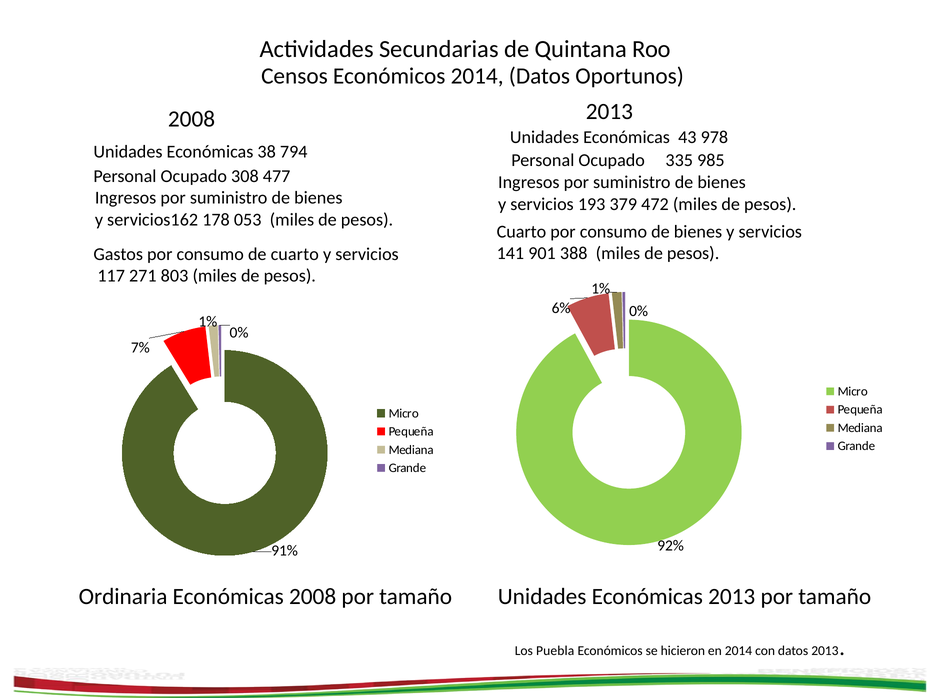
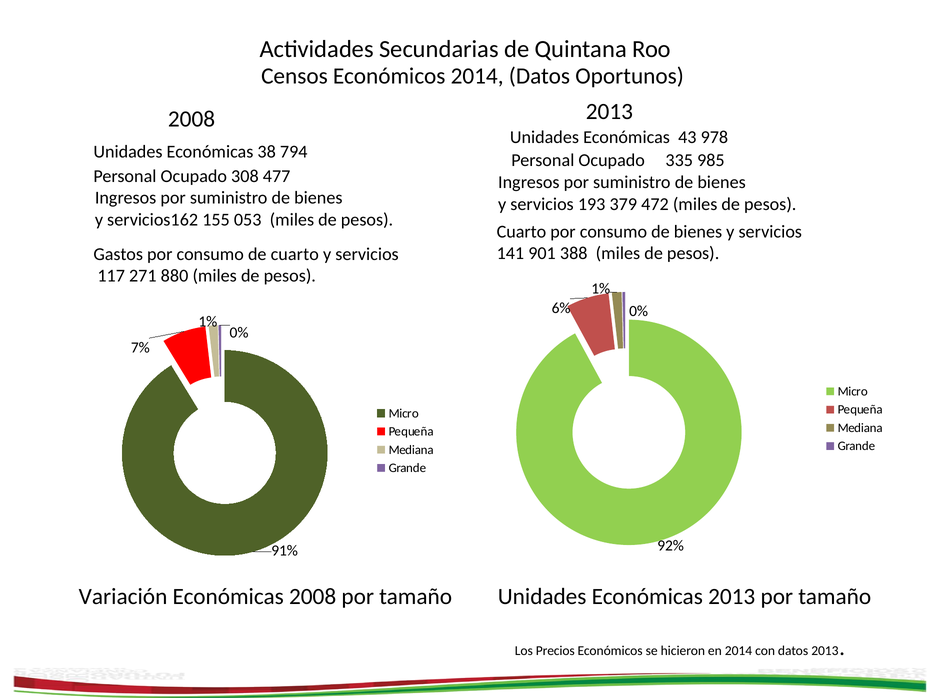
178: 178 -> 155
803: 803 -> 880
Ordinaria: Ordinaria -> Variación
Puebla: Puebla -> Precios
